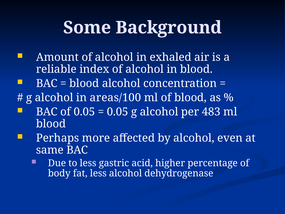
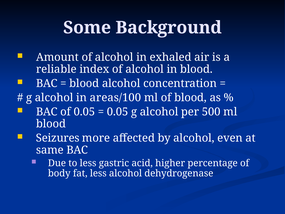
483: 483 -> 500
Perhaps: Perhaps -> Seizures
